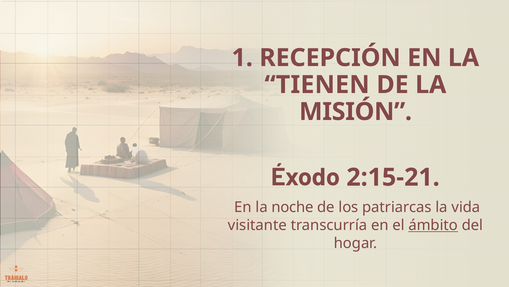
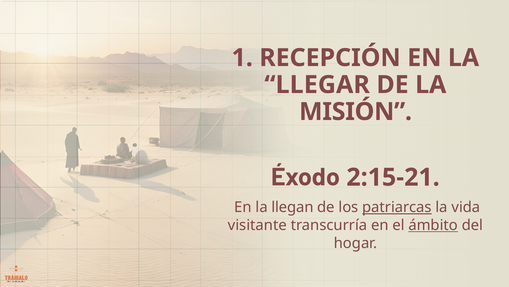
TIENEN: TIENEN -> LLEGAR
noche: noche -> llegan
patriarcas underline: none -> present
